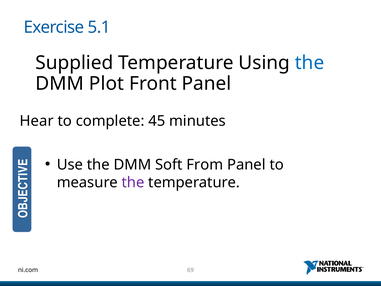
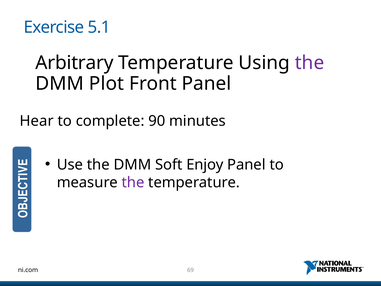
Supplied: Supplied -> Arbitrary
the at (310, 63) colour: blue -> purple
45: 45 -> 90
From: From -> Enjoy
